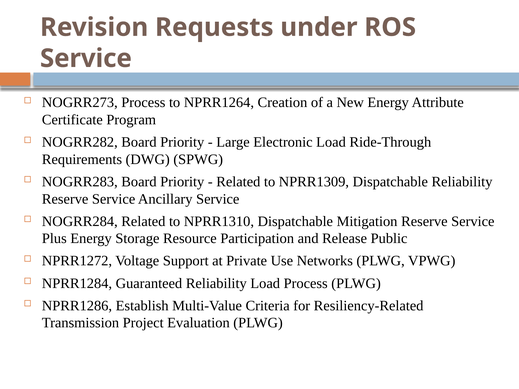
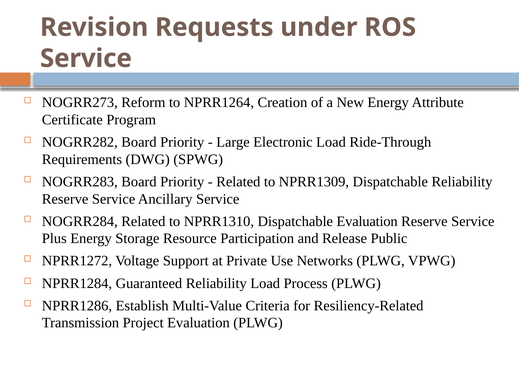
NOGRR273 Process: Process -> Reform
Dispatchable Mitigation: Mitigation -> Evaluation
